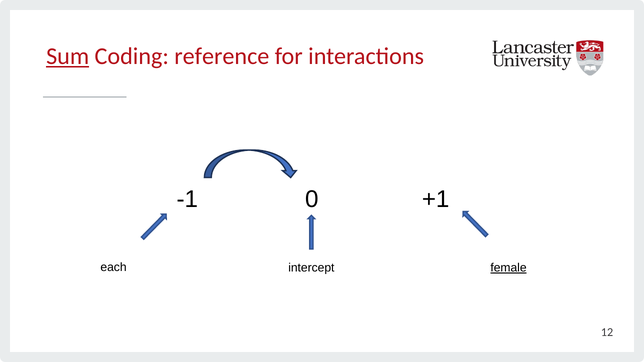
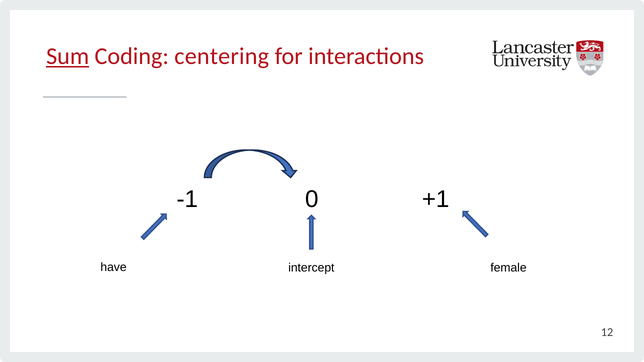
reference: reference -> centering
each: each -> have
female underline: present -> none
